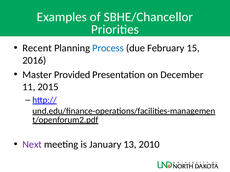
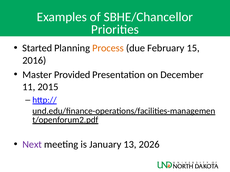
Recent: Recent -> Started
Process colour: blue -> orange
2010: 2010 -> 2026
